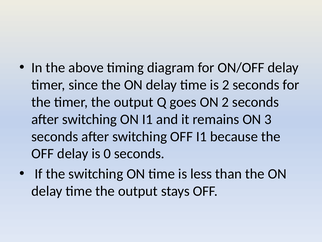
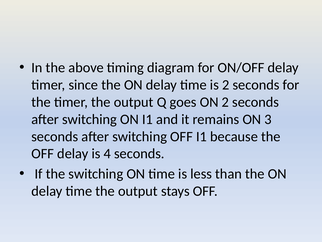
0: 0 -> 4
